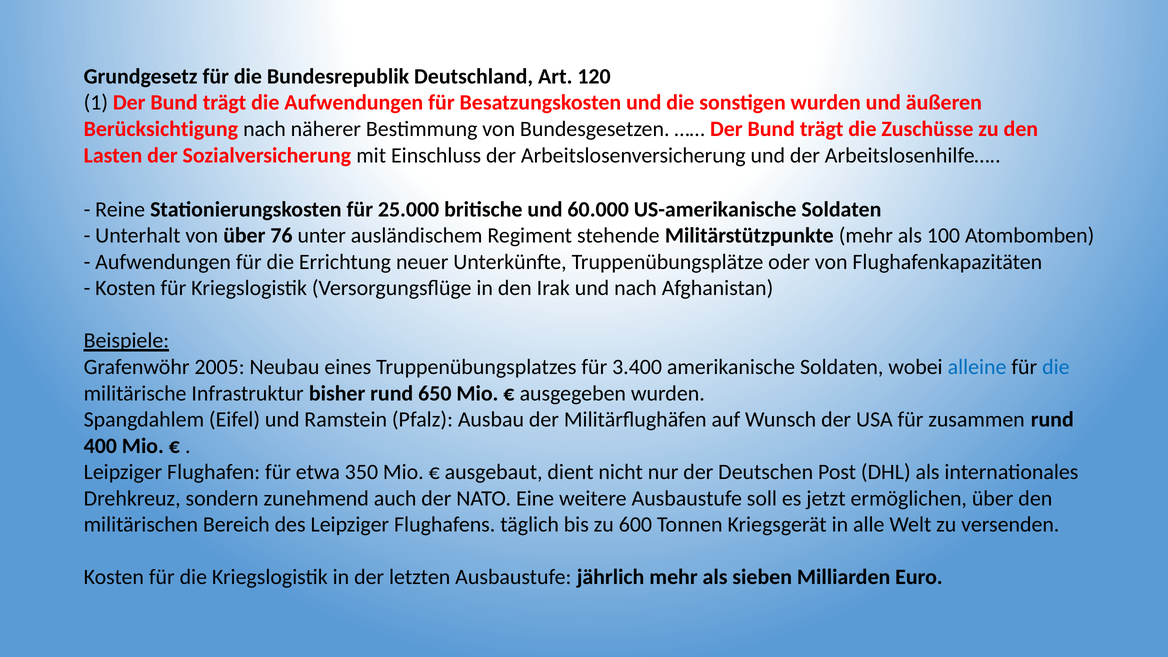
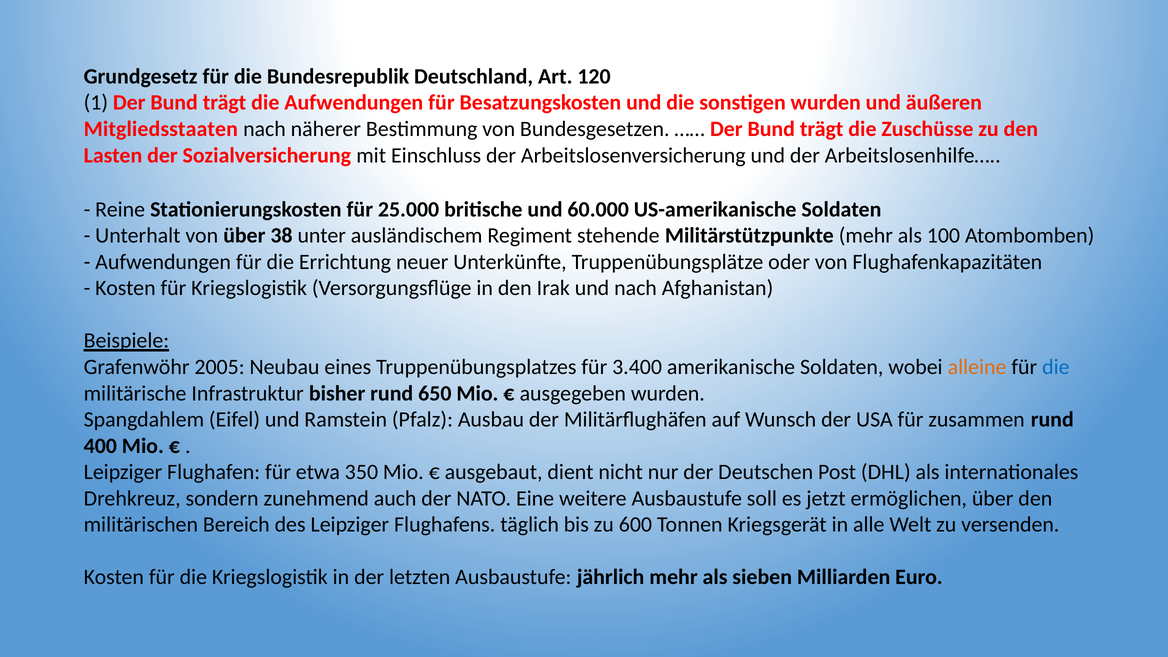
Berücksichtigung: Berücksichtigung -> Mitgliedsstaaten
76: 76 -> 38
alleine colour: blue -> orange
